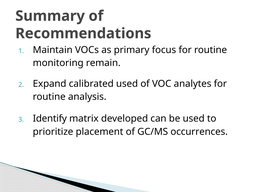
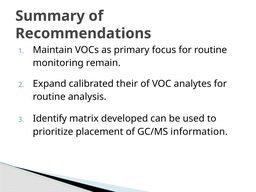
calibrated used: used -> their
occurrences: occurrences -> information
